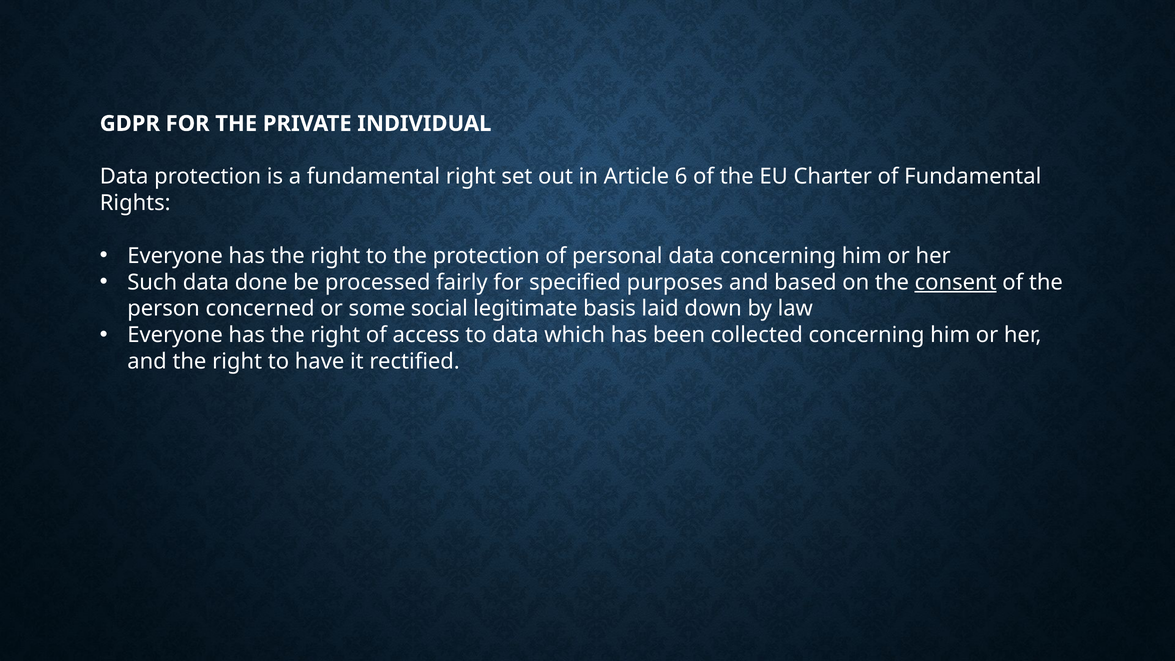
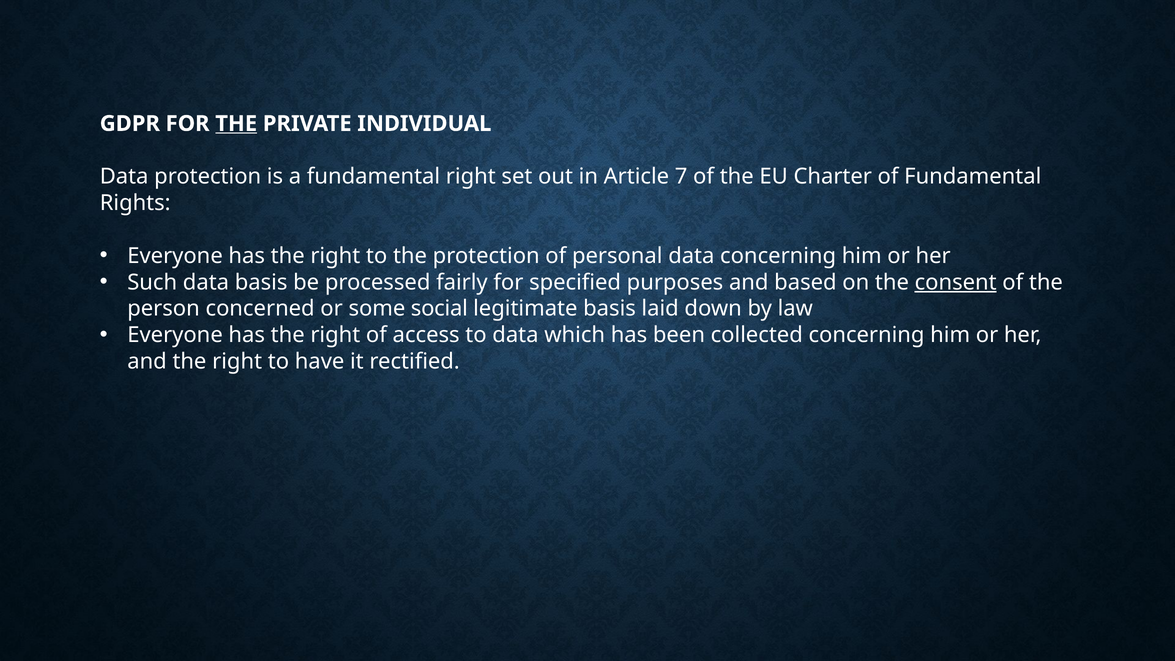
THE at (236, 124) underline: none -> present
6: 6 -> 7
data done: done -> basis
